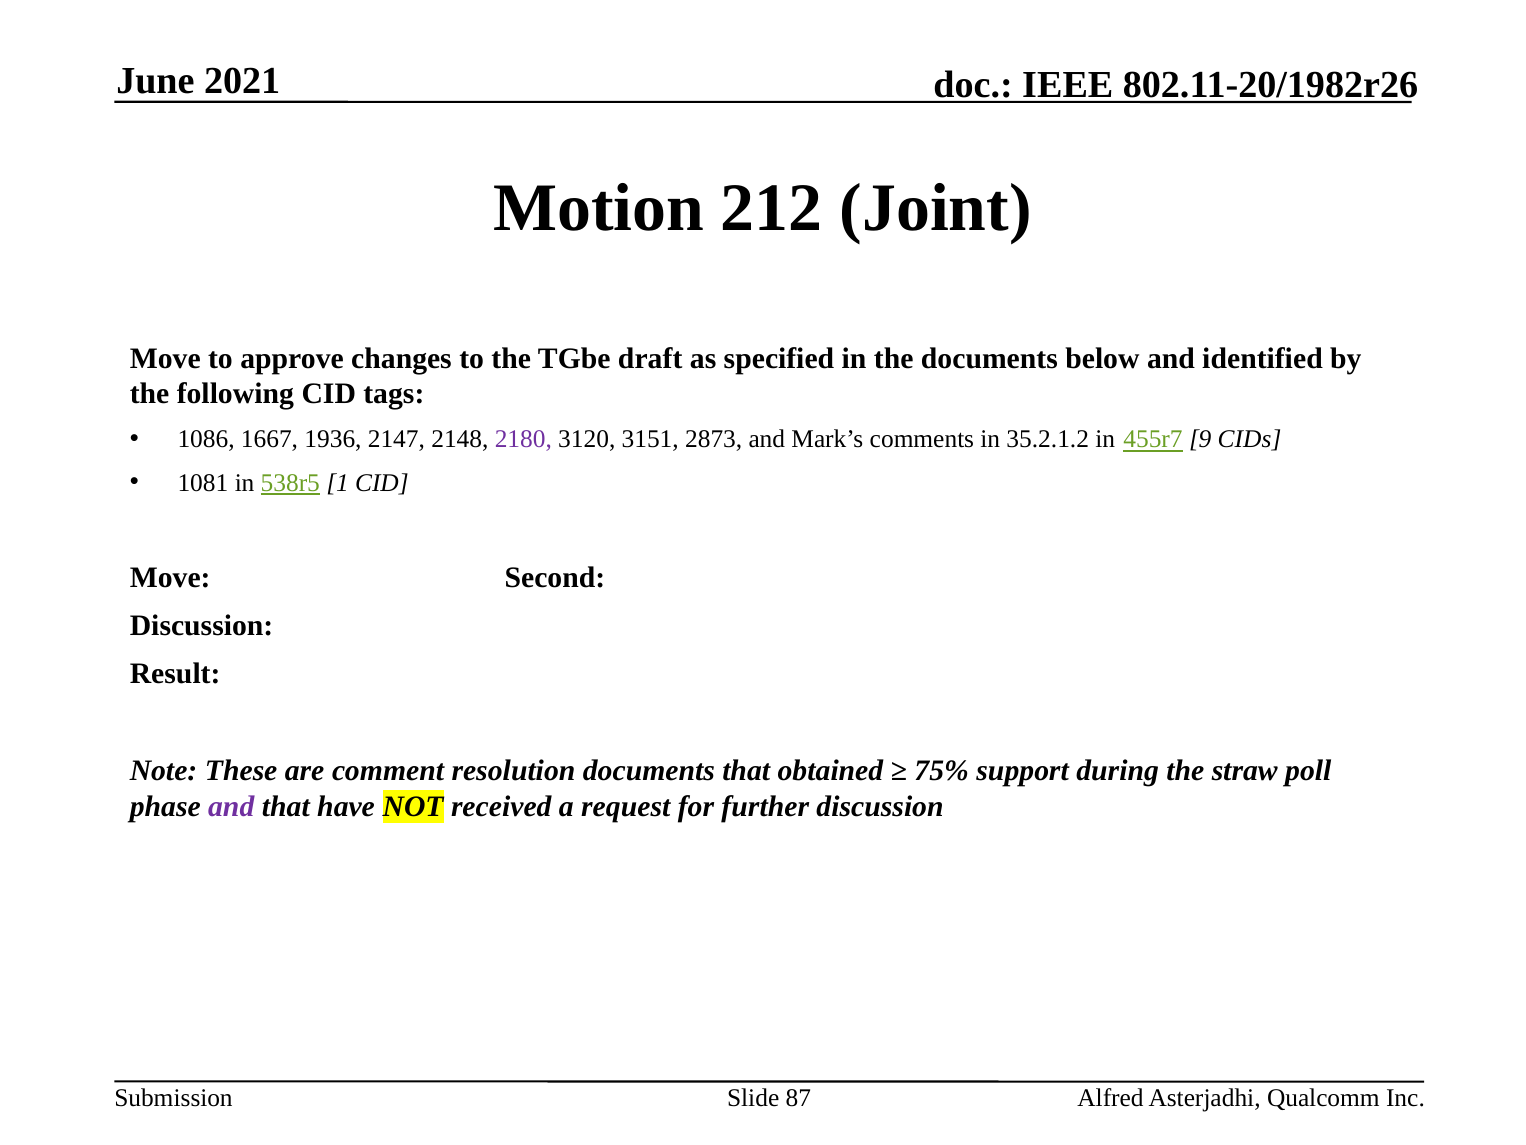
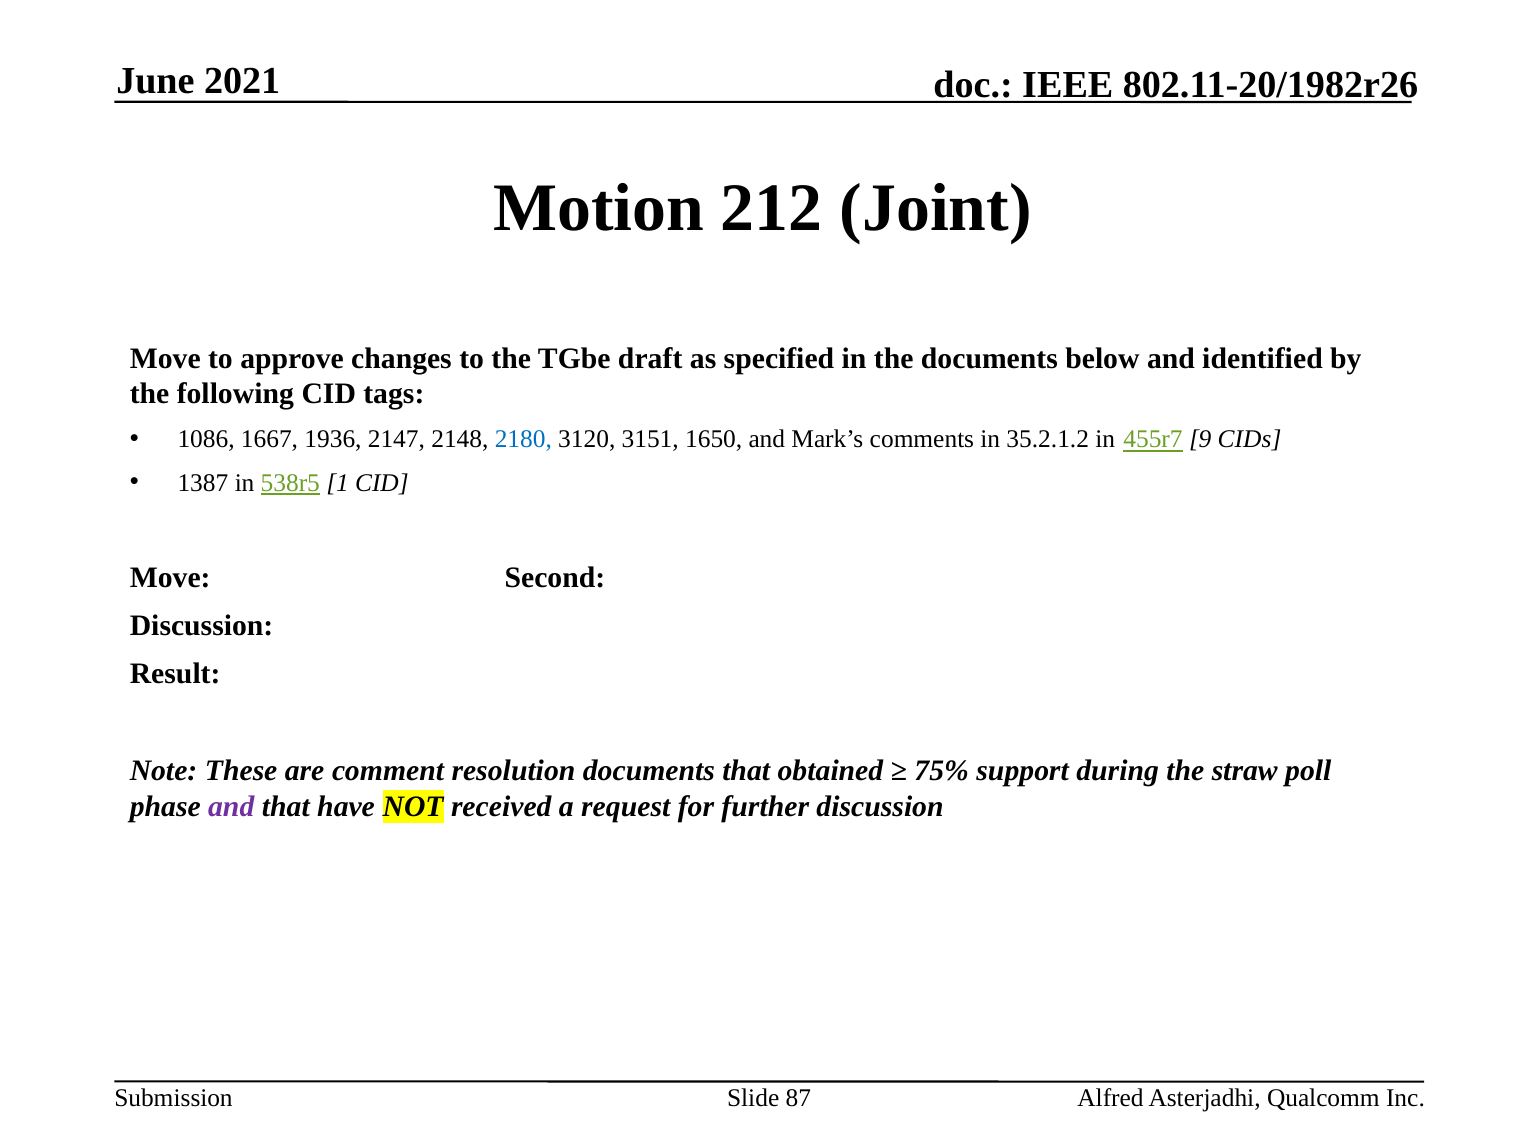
2180 colour: purple -> blue
2873: 2873 -> 1650
1081: 1081 -> 1387
